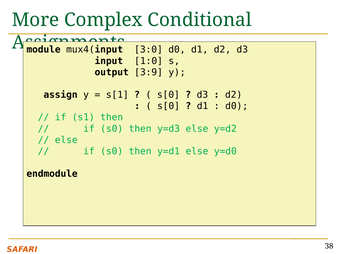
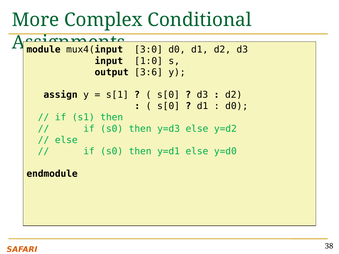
3:9: 3:9 -> 3:6
